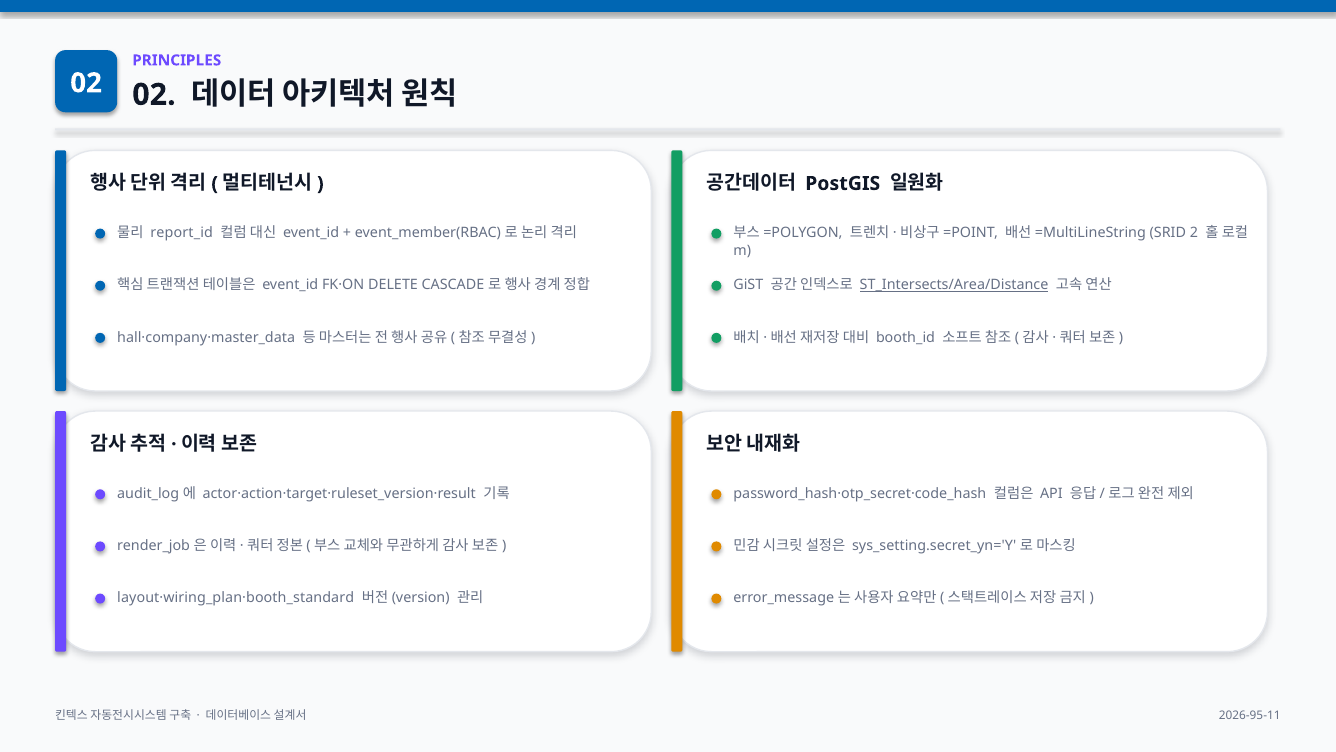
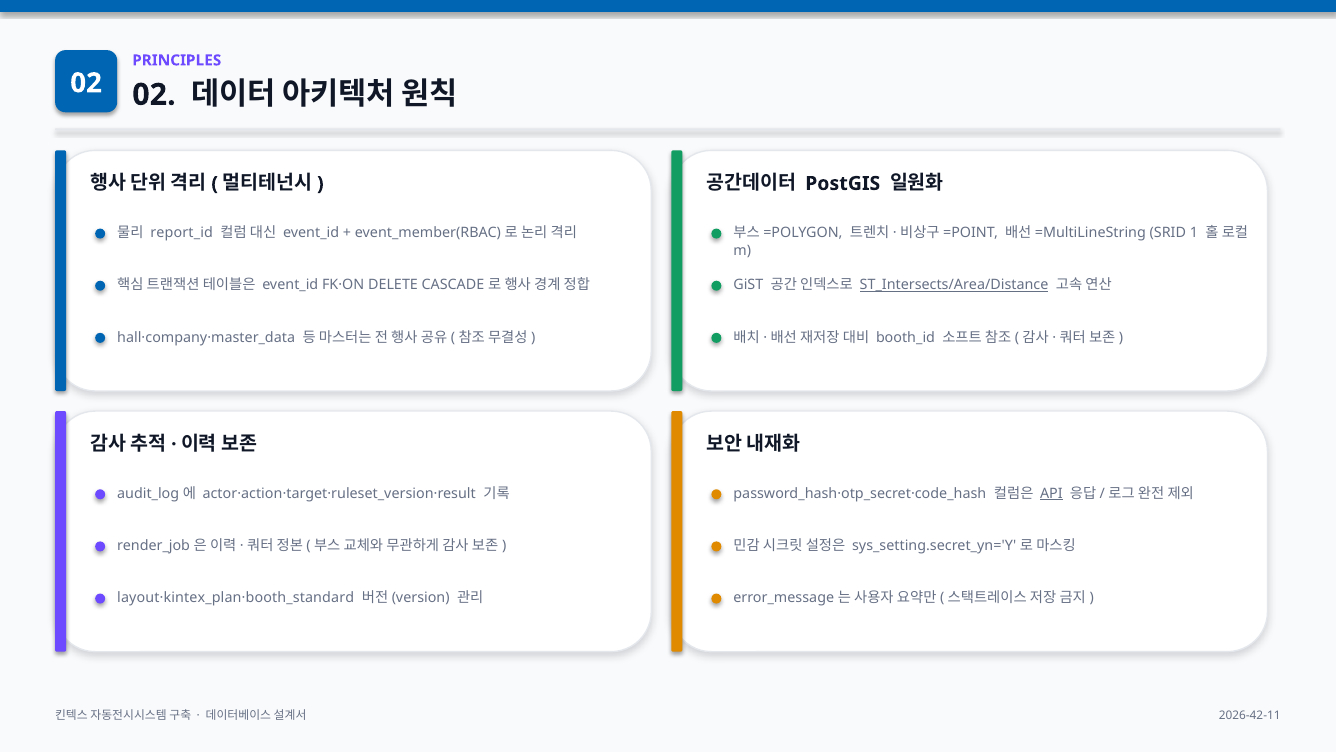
2: 2 -> 1
API underline: none -> present
layout·wiring_plan·booth_standard: layout·wiring_plan·booth_standard -> layout·kintex_plan·booth_standard
2026-95-11: 2026-95-11 -> 2026-42-11
